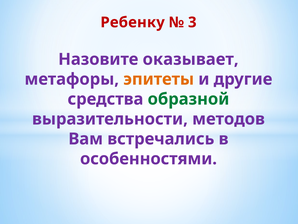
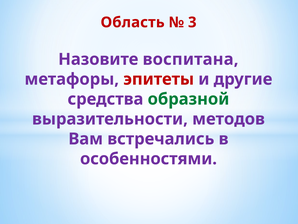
Ребенку: Ребенку -> Область
оказывает: оказывает -> воспитана
эпитеты colour: orange -> red
